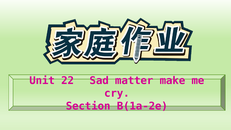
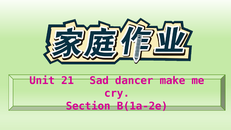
22: 22 -> 21
matter: matter -> dancer
